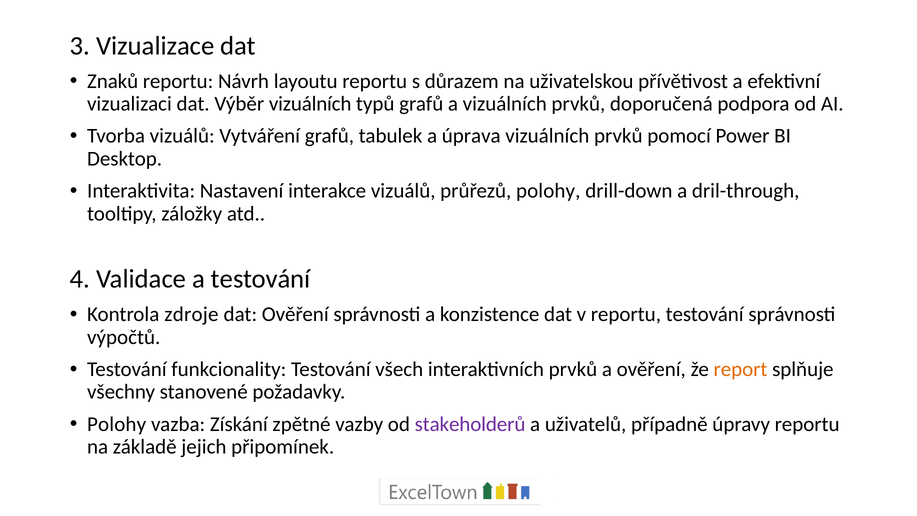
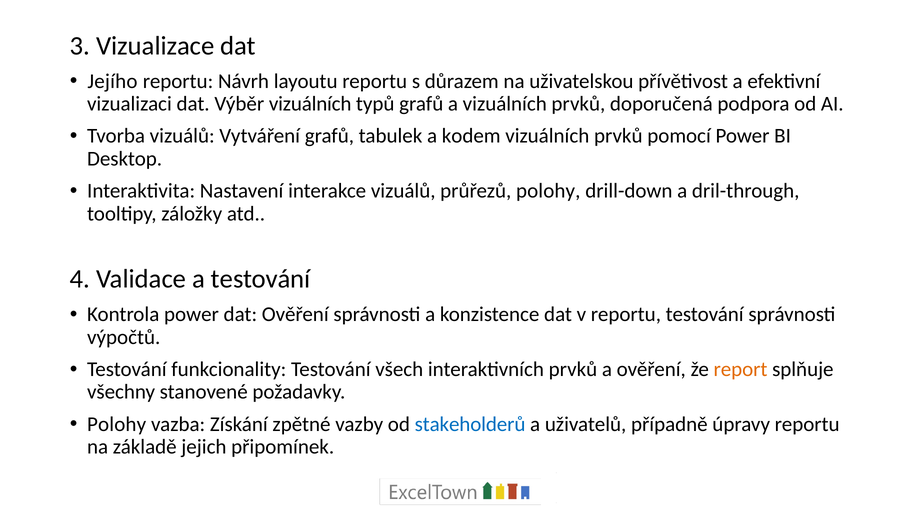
Znaků: Znaků -> Jejího
úprava: úprava -> kodem
Kontrola zdroje: zdroje -> power
stakeholderů colour: purple -> blue
